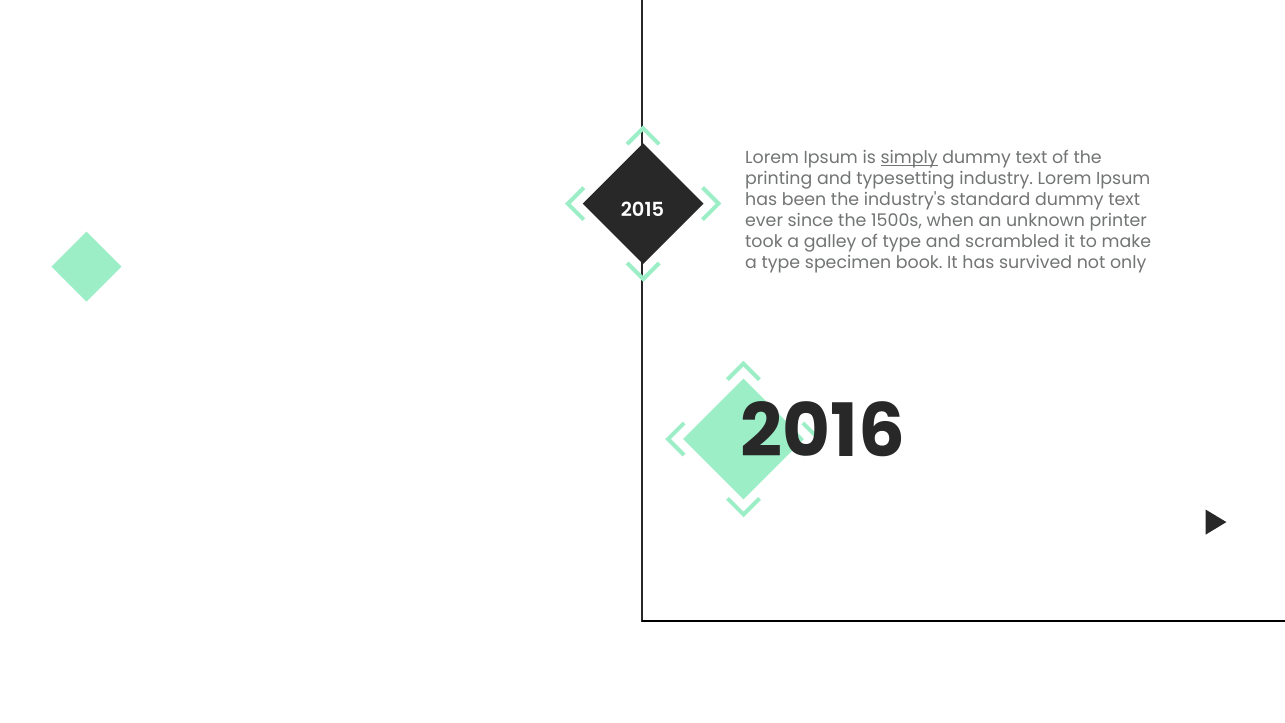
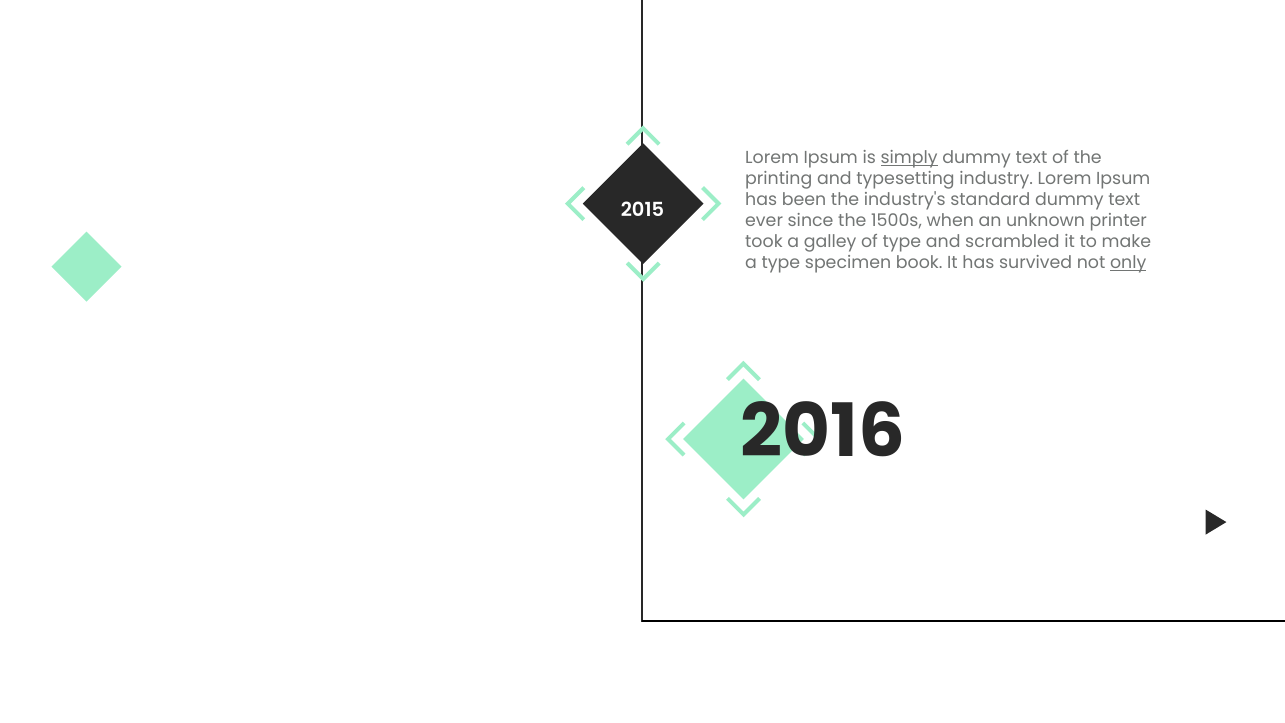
only underline: none -> present
